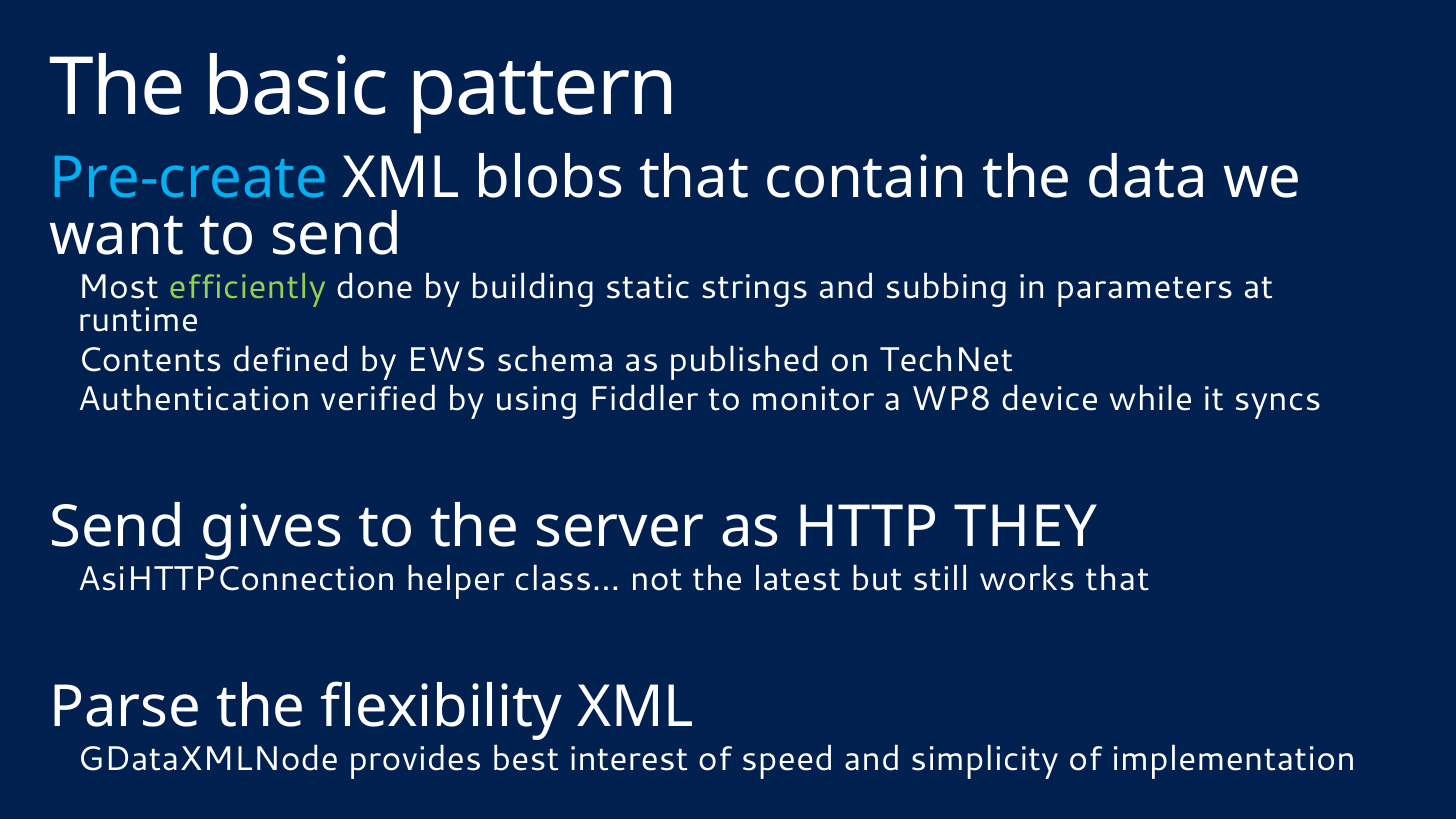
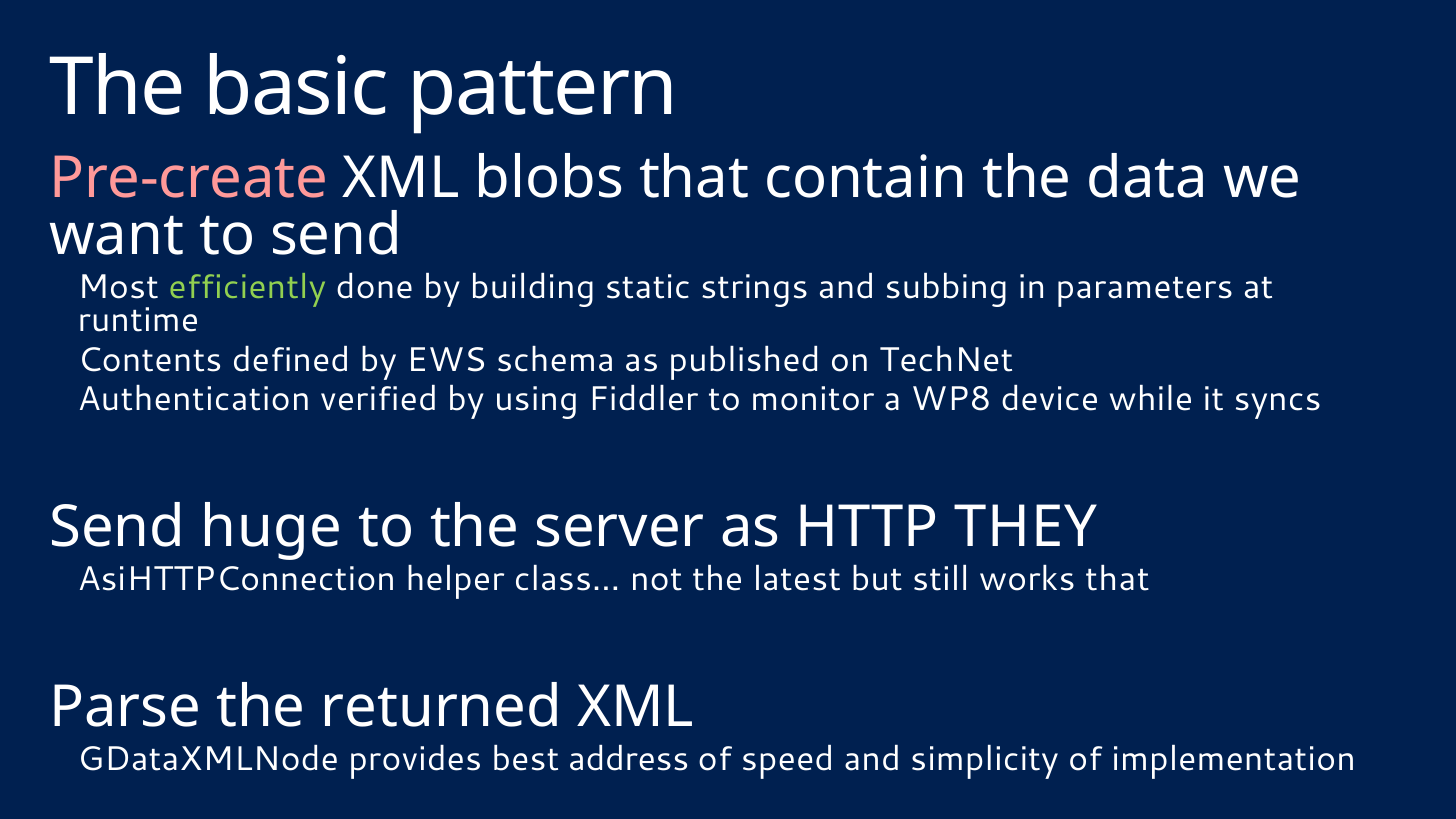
Pre-create colour: light blue -> pink
gives: gives -> huge
flexibility: flexibility -> returned
interest: interest -> address
